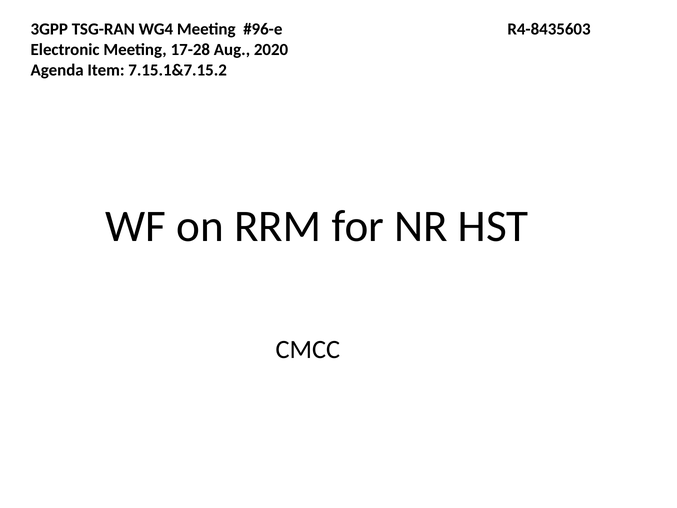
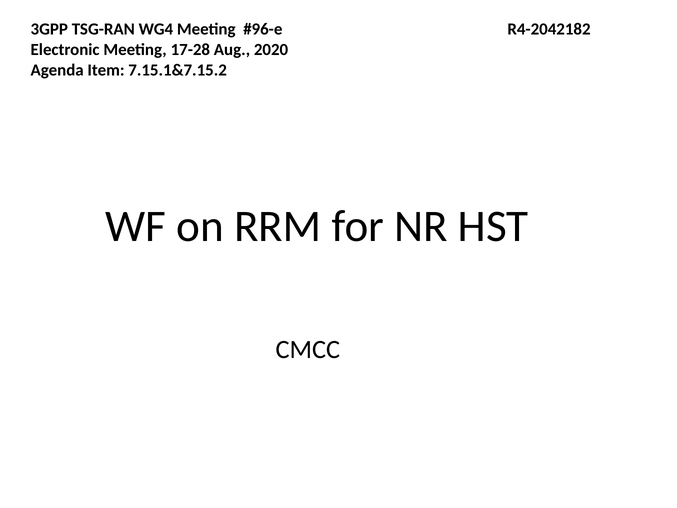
R4-8435603: R4-8435603 -> R4-2042182
